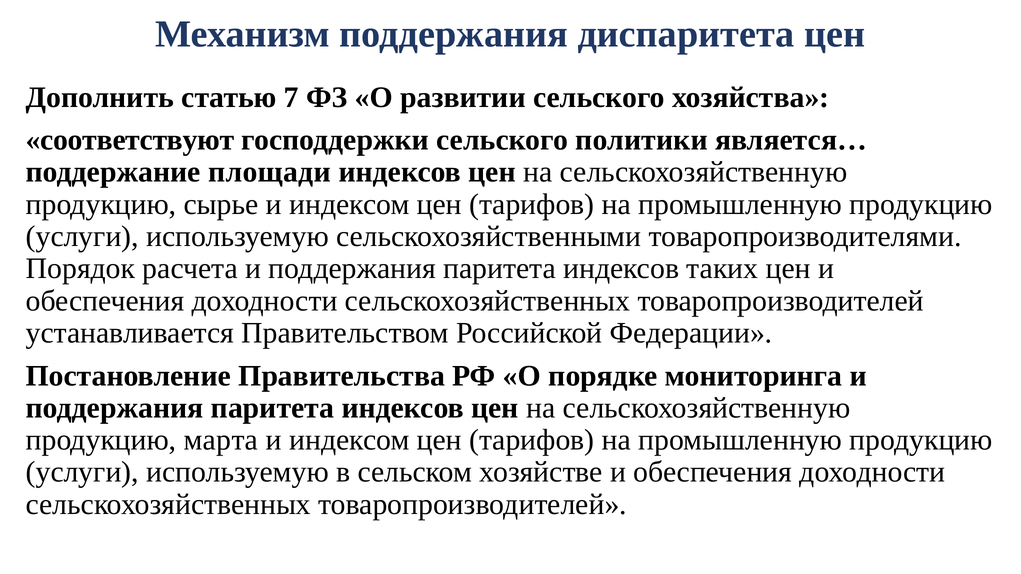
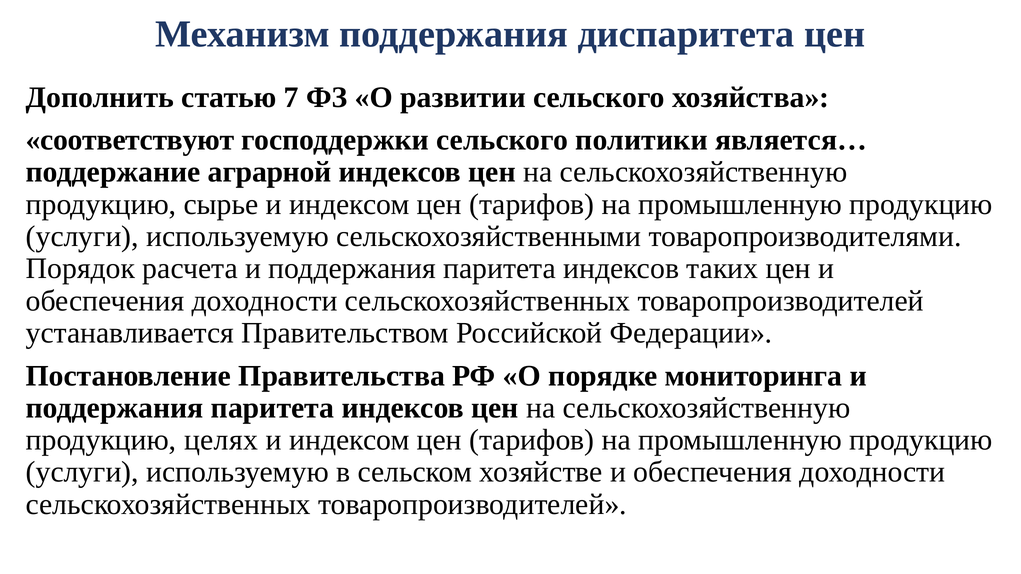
площади: площади -> аграрной
марта: марта -> целях
